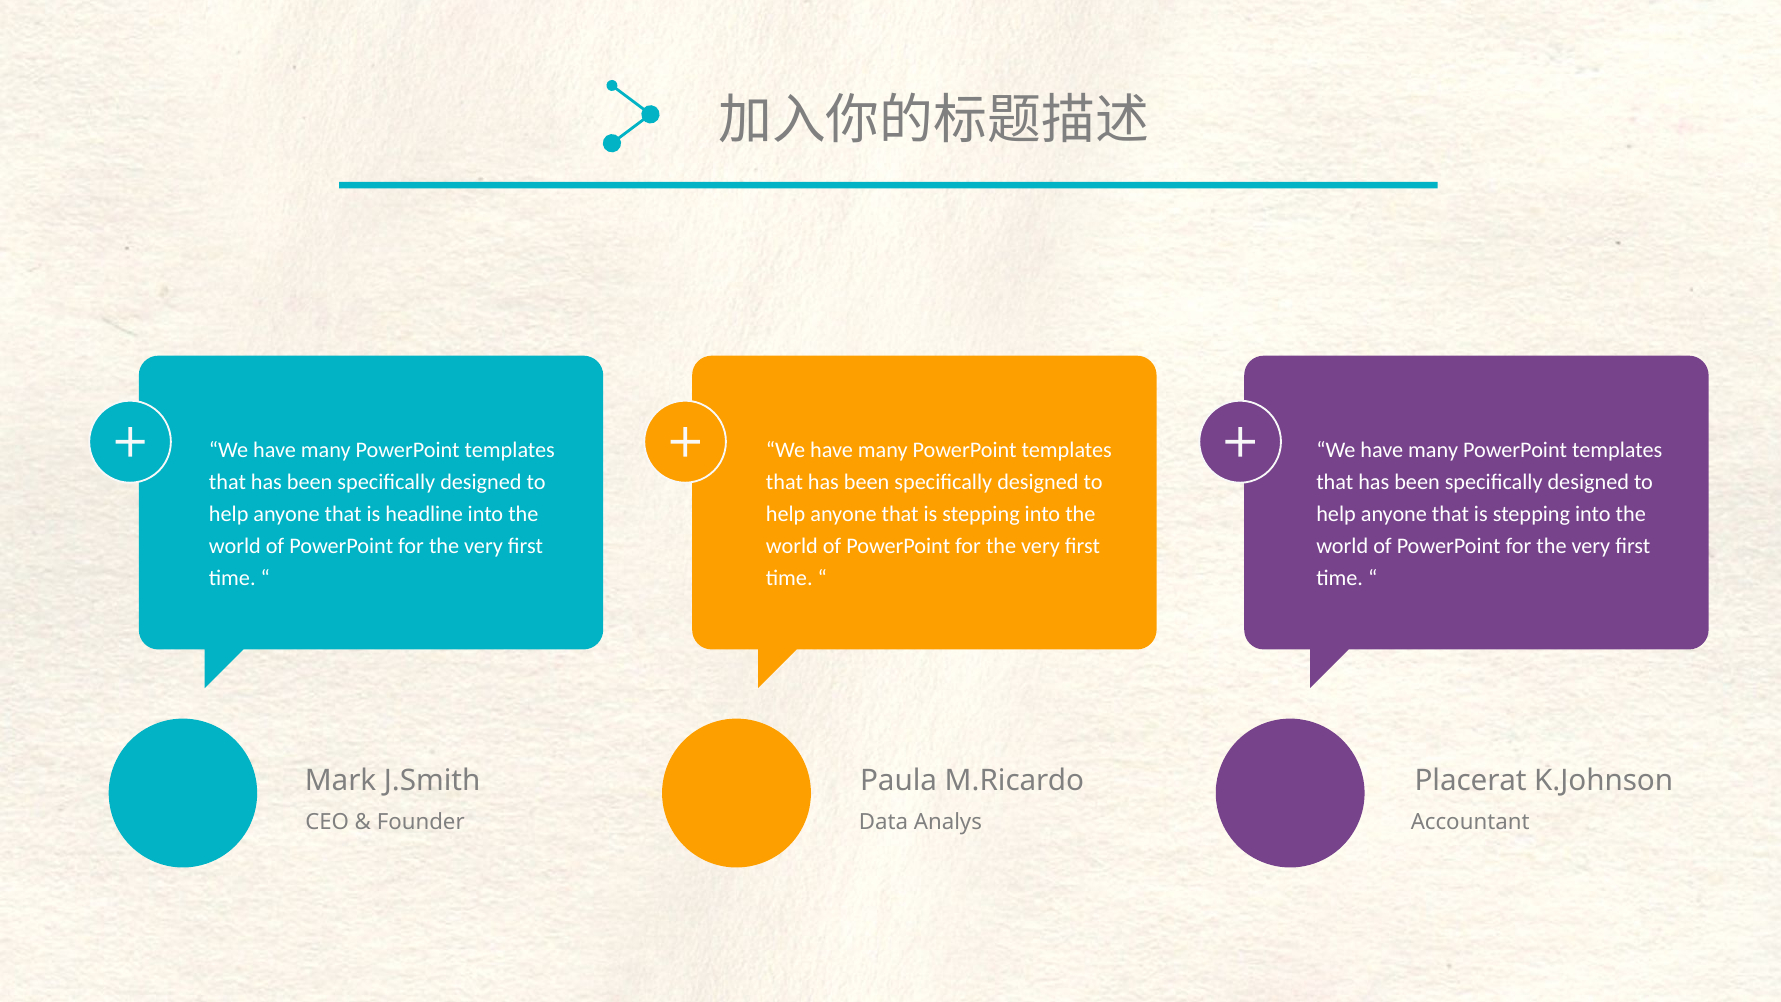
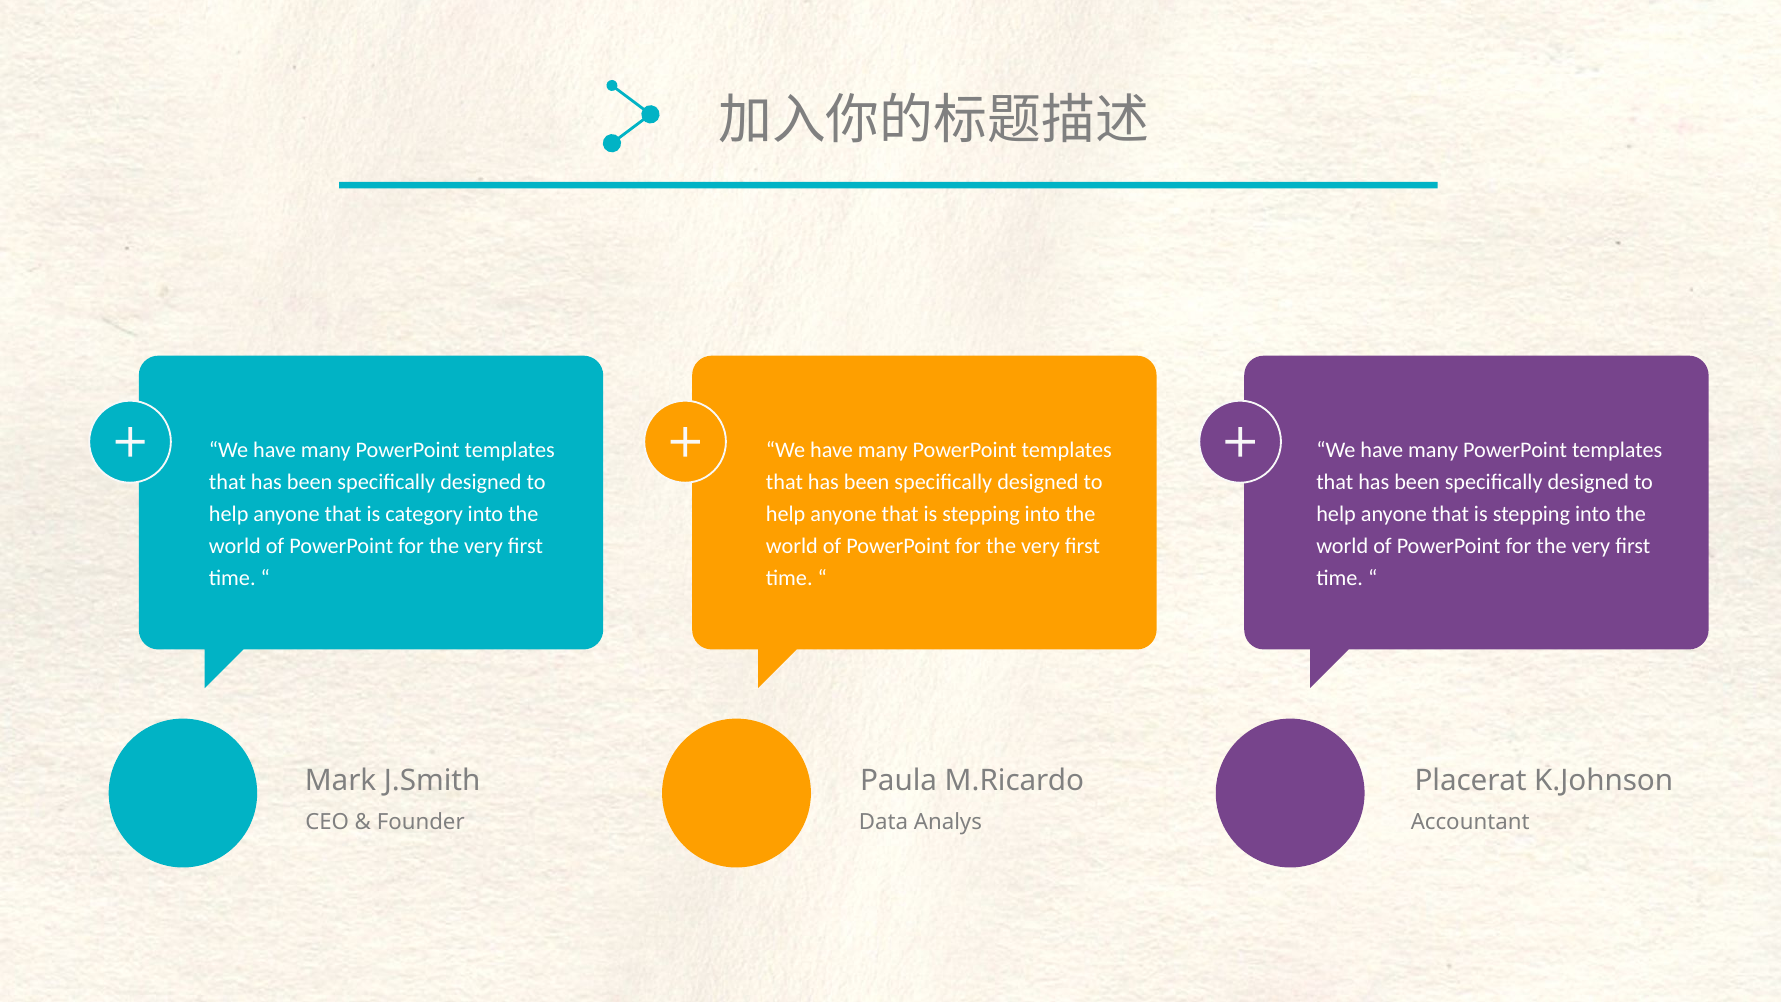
headline: headline -> category
